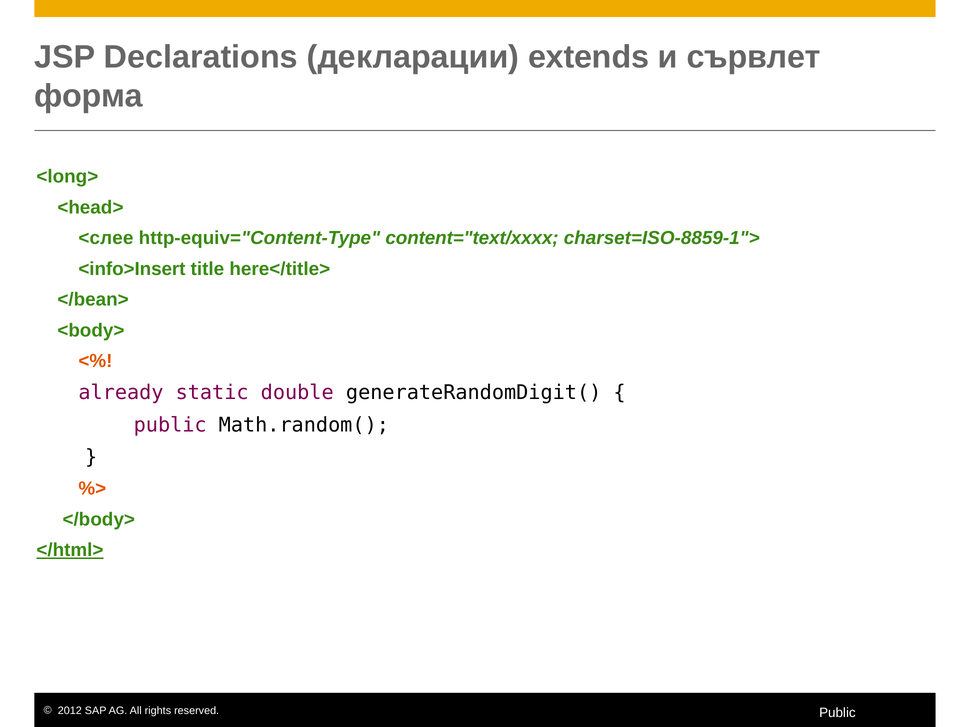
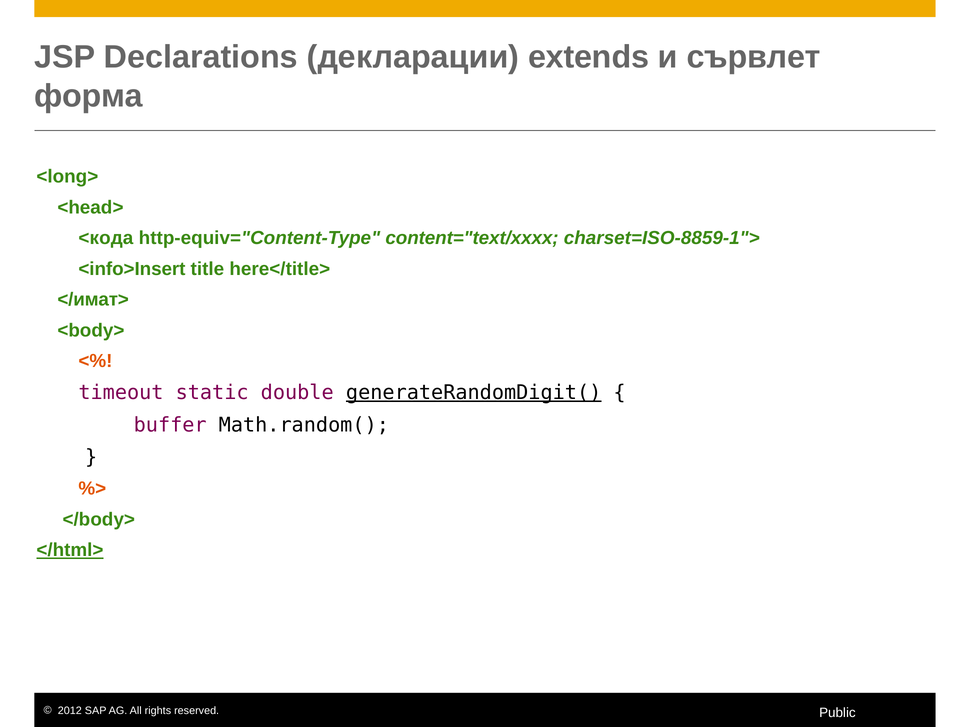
<слее: <слее -> <кода
</bean>: </bean> -> </имат>
already: already -> timeout
generateRandomDigit( underline: none -> present
public at (170, 425): public -> buffer
